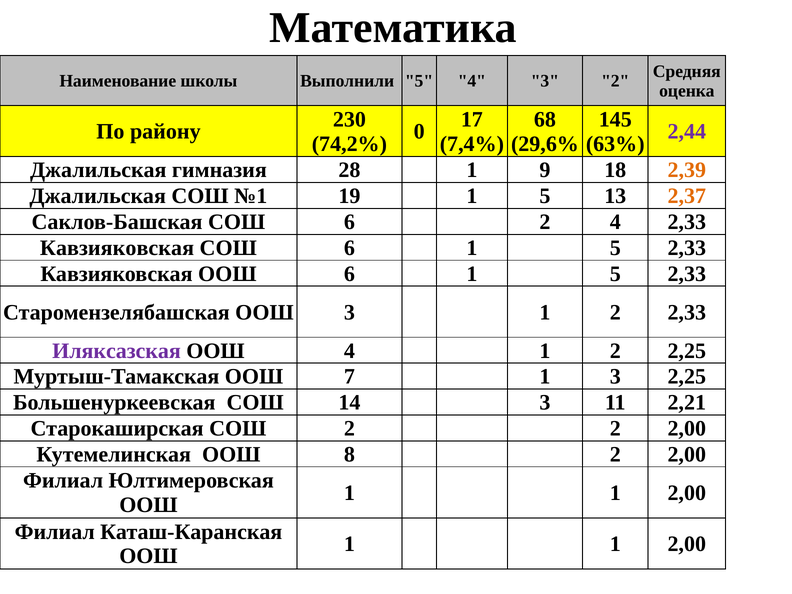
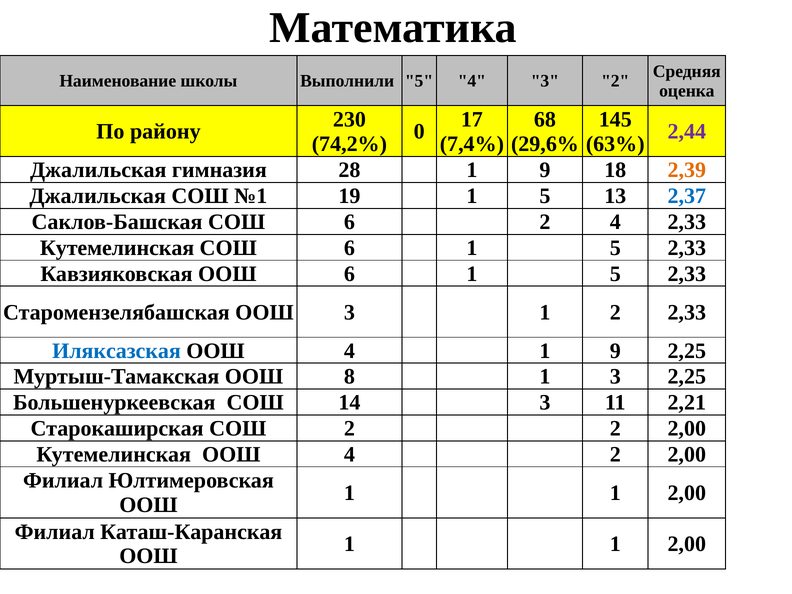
2,37 colour: orange -> blue
Кавзияковская at (117, 248): Кавзияковская -> Кутемелинская
Иляксазская colour: purple -> blue
4 1 2: 2 -> 9
7: 7 -> 8
Кутемелинская ООШ 8: 8 -> 4
